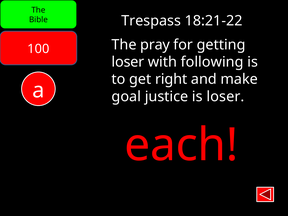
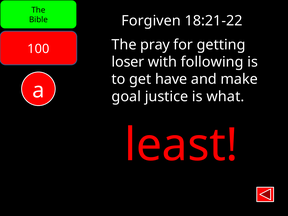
Trespass: Trespass -> Forgiven
right: right -> have
is loser: loser -> what
each: each -> least
